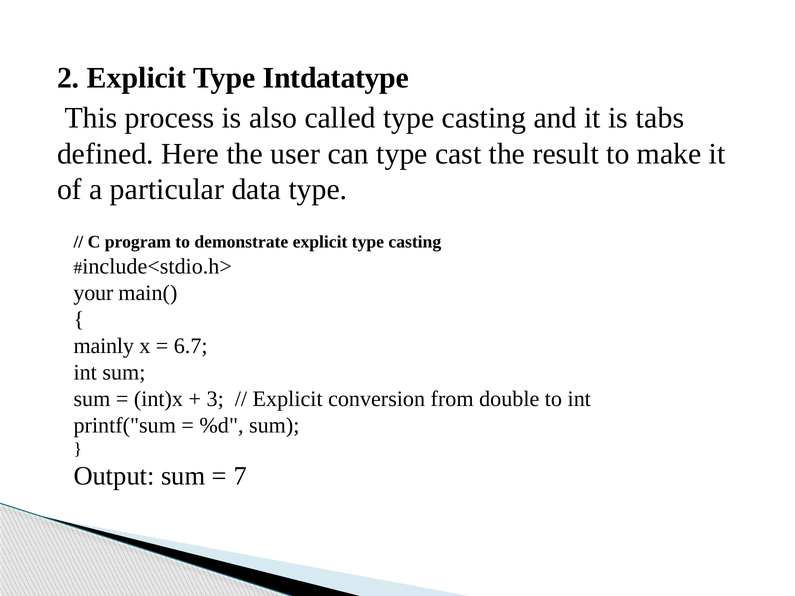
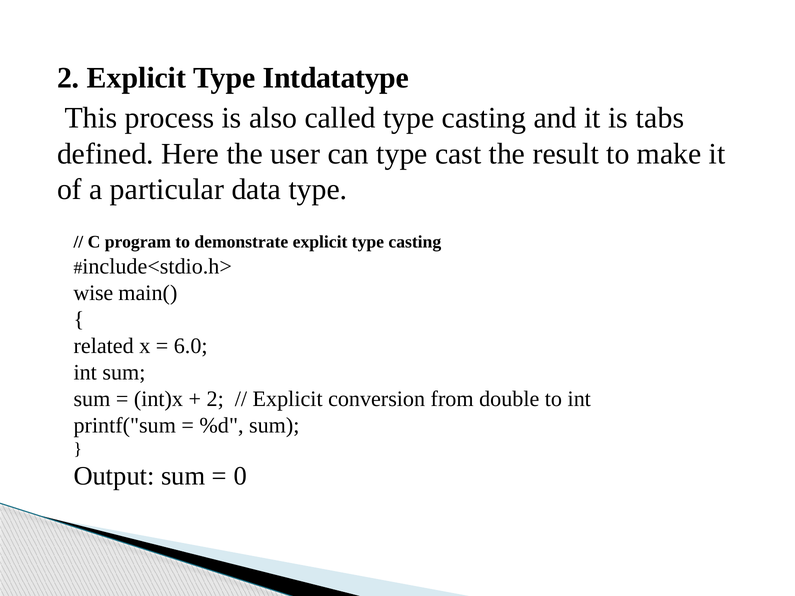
your: your -> wise
mainly: mainly -> related
6.7: 6.7 -> 6.0
3 at (215, 399): 3 -> 2
7: 7 -> 0
